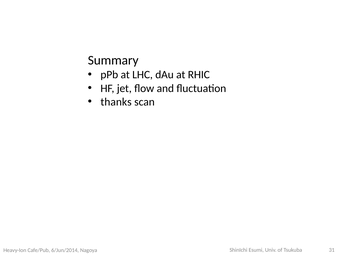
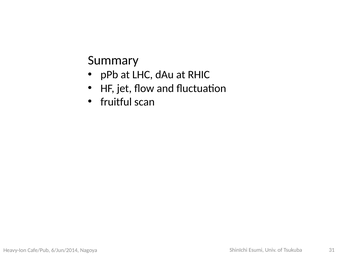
thanks: thanks -> fruitful
